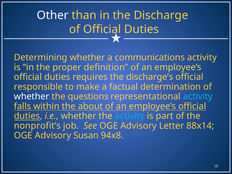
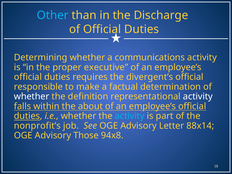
Other colour: white -> light blue
definition: definition -> executive
discharge’s: discharge’s -> divergent’s
questions: questions -> definition
activity at (198, 96) colour: light blue -> white
Susan: Susan -> Those
